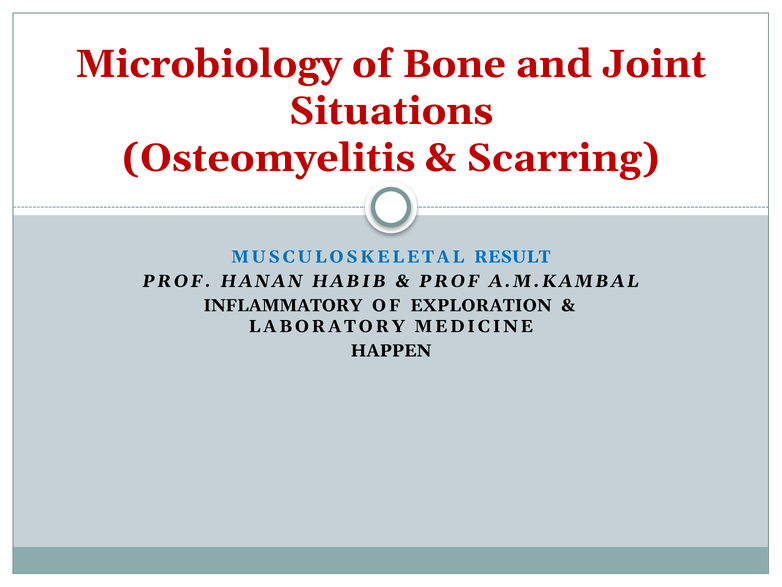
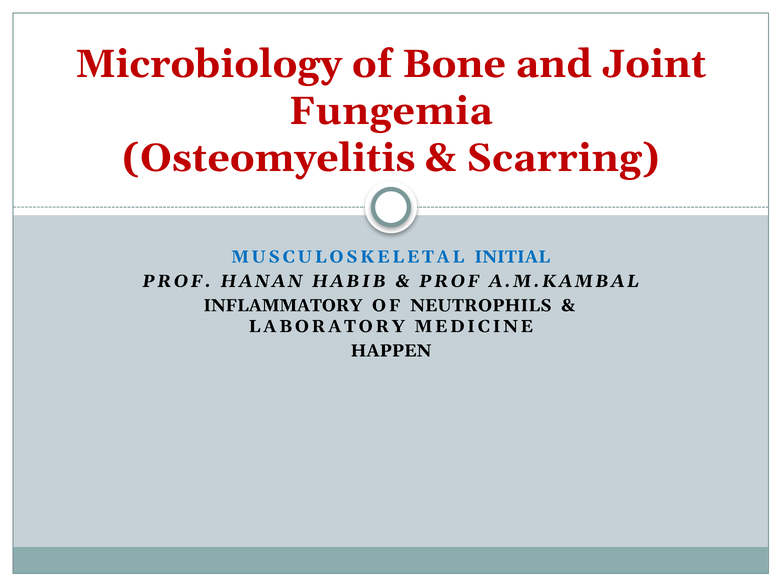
Situations: Situations -> Fungemia
RESULT: RESULT -> INITIAL
EXPLORATION: EXPLORATION -> NEUTROPHILS
